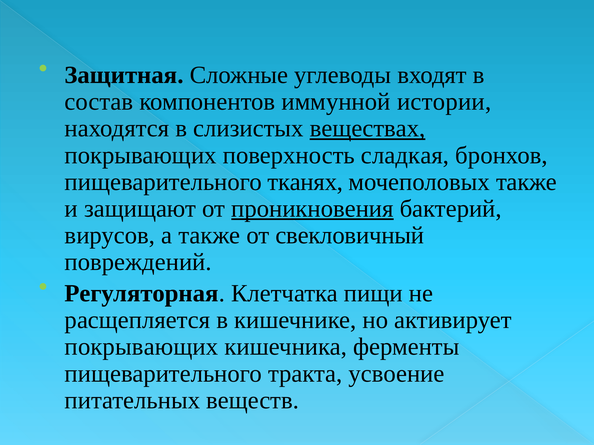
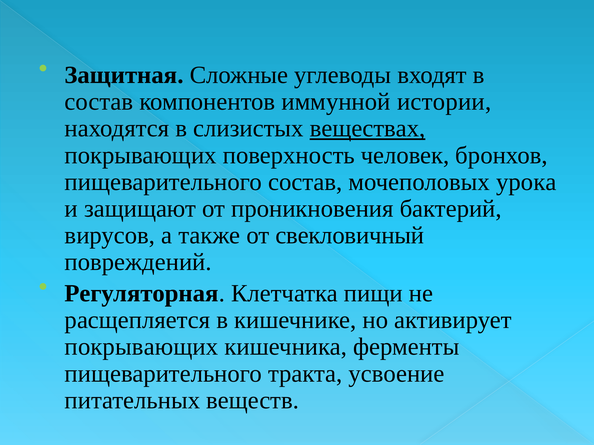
сладкая: сладкая -> человек
пищеварительного тканях: тканях -> состав
мочеполовых также: также -> урока
проникновения underline: present -> none
